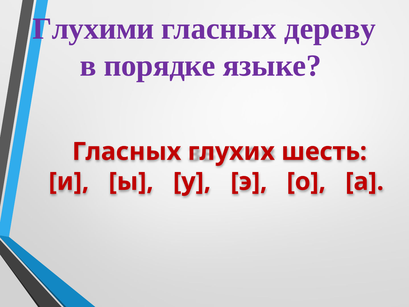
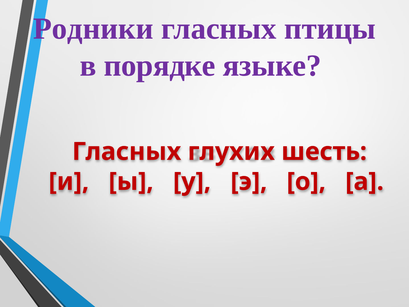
Глухими: Глухими -> Родники
дереву: дереву -> птицы
